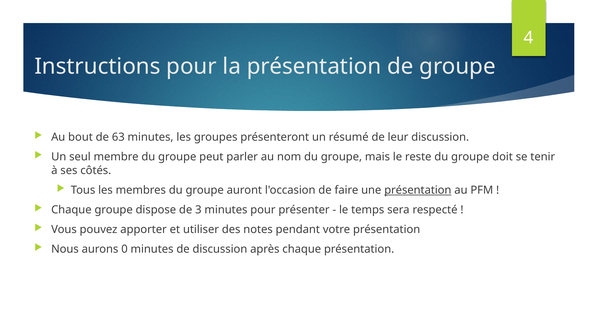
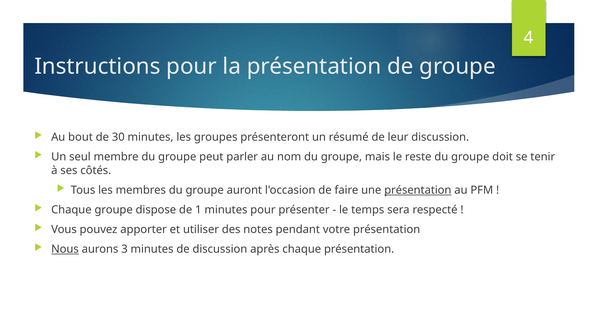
63: 63 -> 30
3: 3 -> 1
Nous underline: none -> present
0: 0 -> 3
